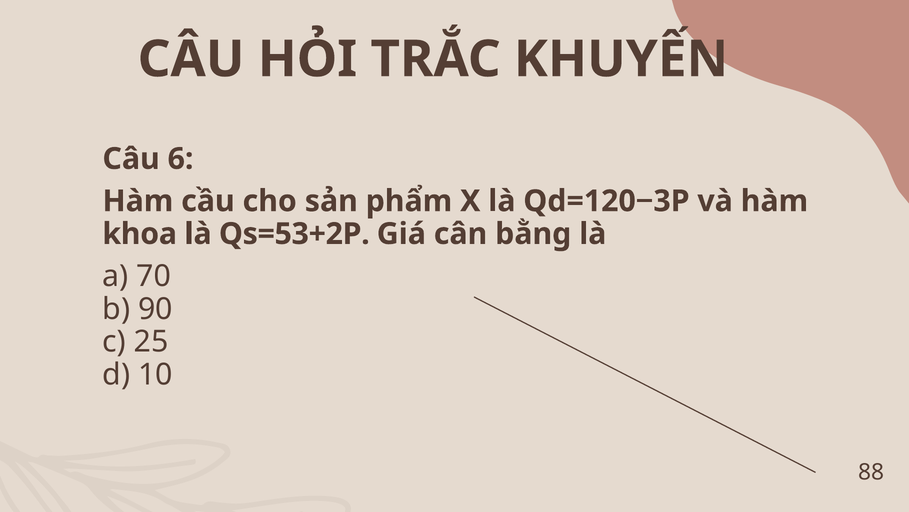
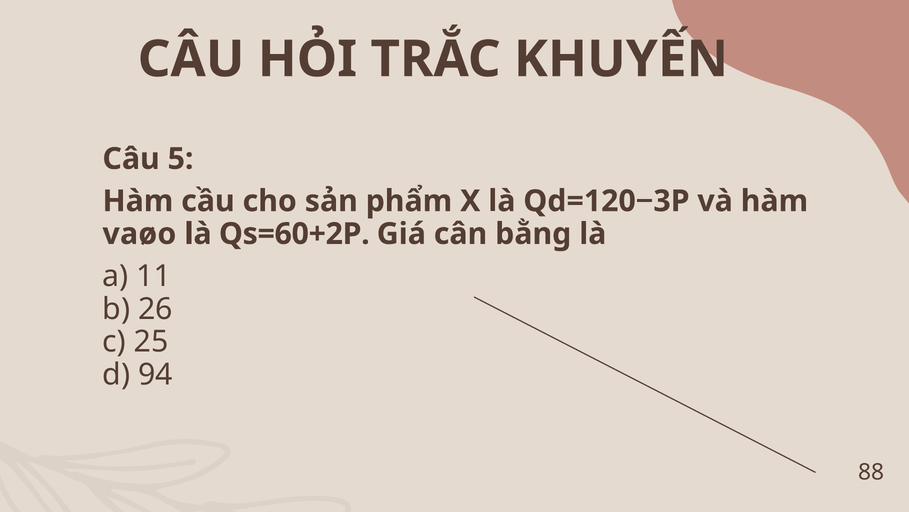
6: 6 -> 5
khoa: khoa -> vaøo
Qs=53+2P: Qs=53+2P -> Qs=60+2P
70: 70 -> 11
90: 90 -> 26
10: 10 -> 94
